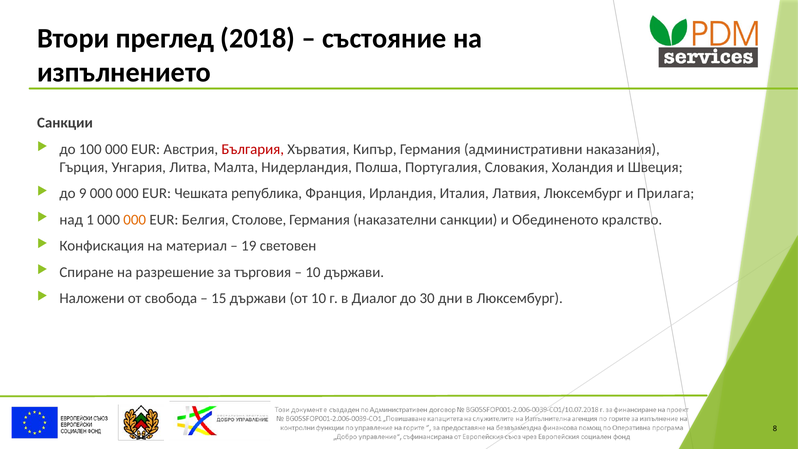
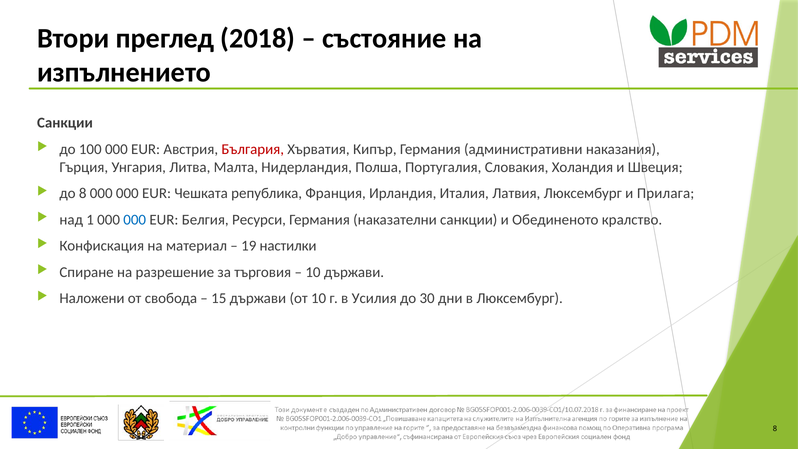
до 9: 9 -> 8
000 at (135, 220) colour: orange -> blue
Столове: Столове -> Ресурси
световен: световен -> настилки
Диалог: Диалог -> Усилия
